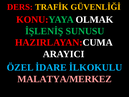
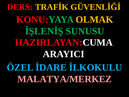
OLMAK colour: white -> yellow
